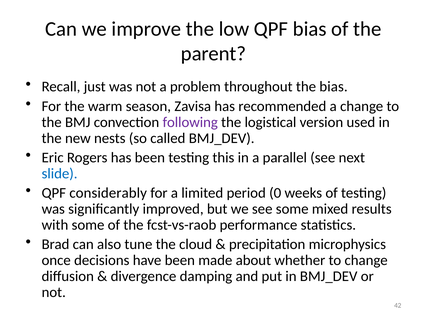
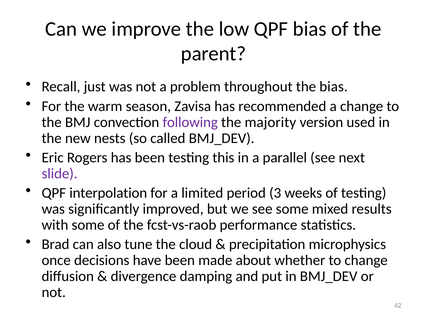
logistical: logistical -> majority
slide colour: blue -> purple
considerably: considerably -> interpolation
0: 0 -> 3
